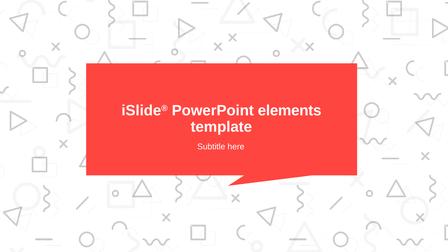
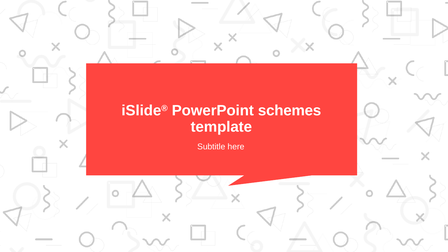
elements: elements -> schemes
